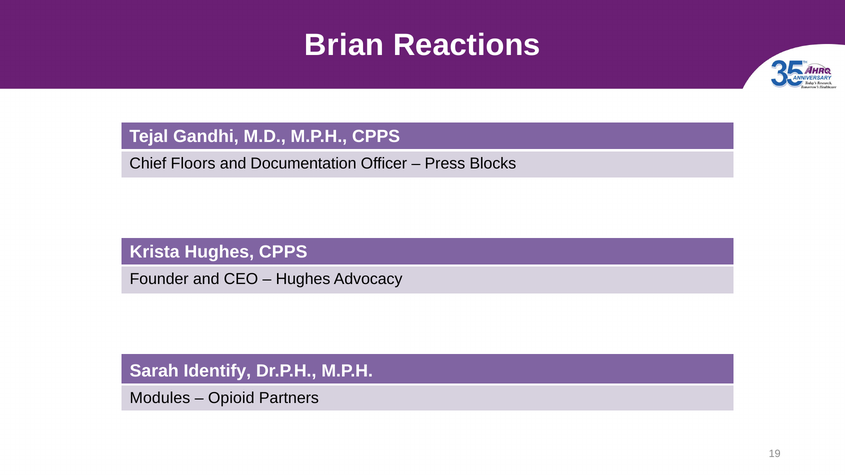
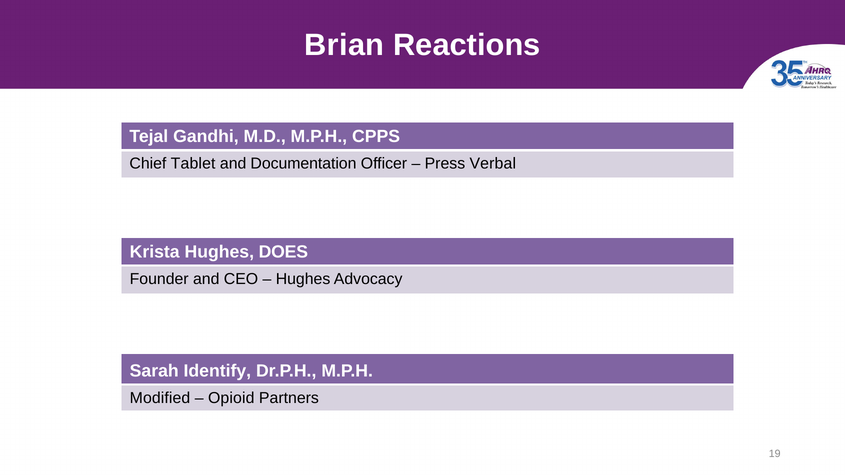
Floors: Floors -> Tablet
Blocks: Blocks -> Verbal
Hughes CPPS: CPPS -> DOES
Modules: Modules -> Modified
